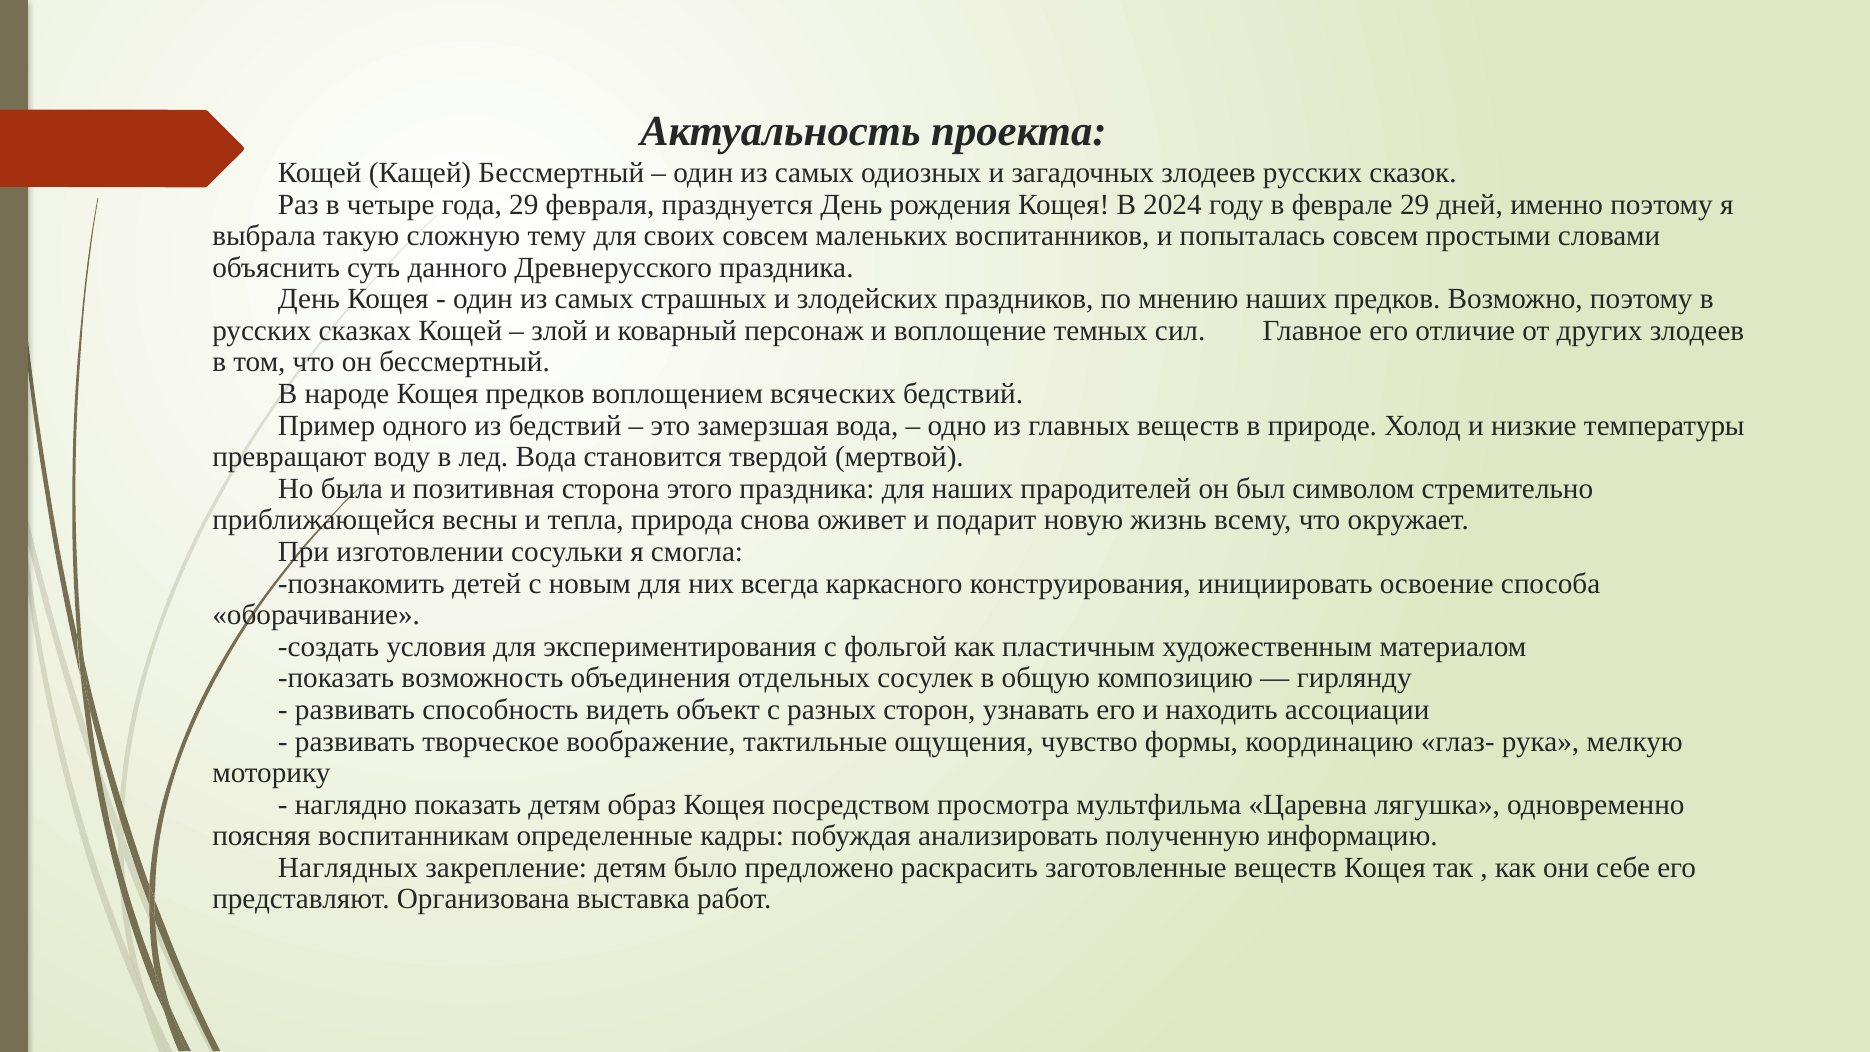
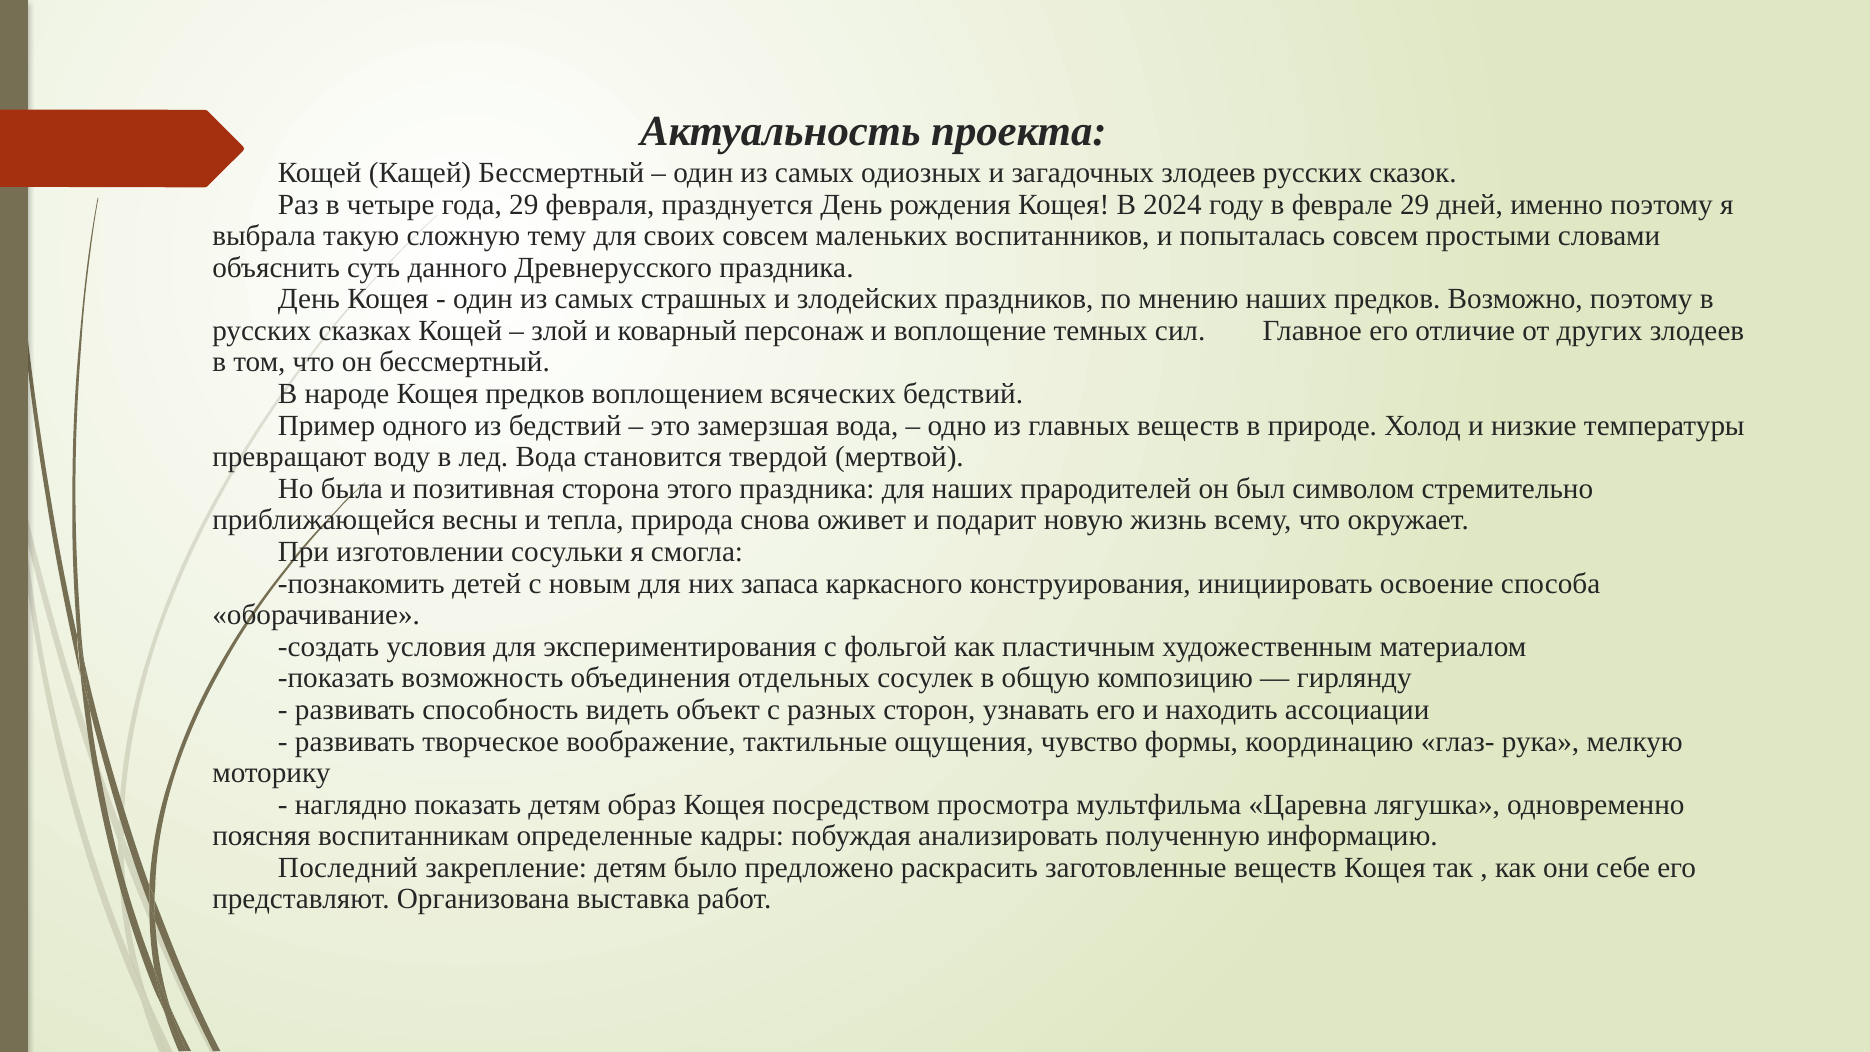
всегда: всегда -> запаса
Наглядных: Наглядных -> Последний
